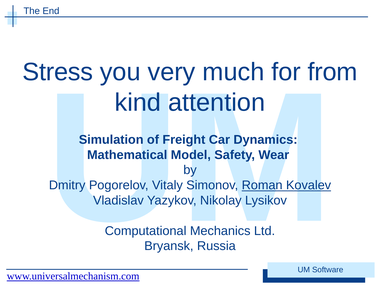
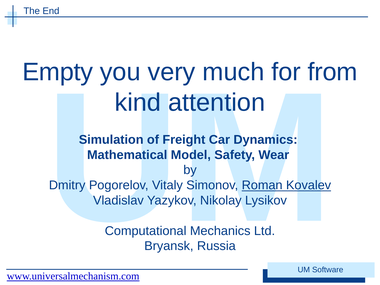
Stress: Stress -> Empty
